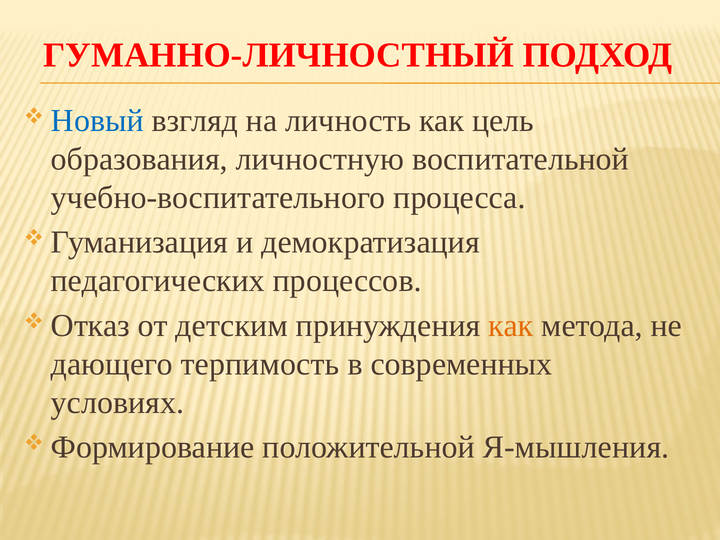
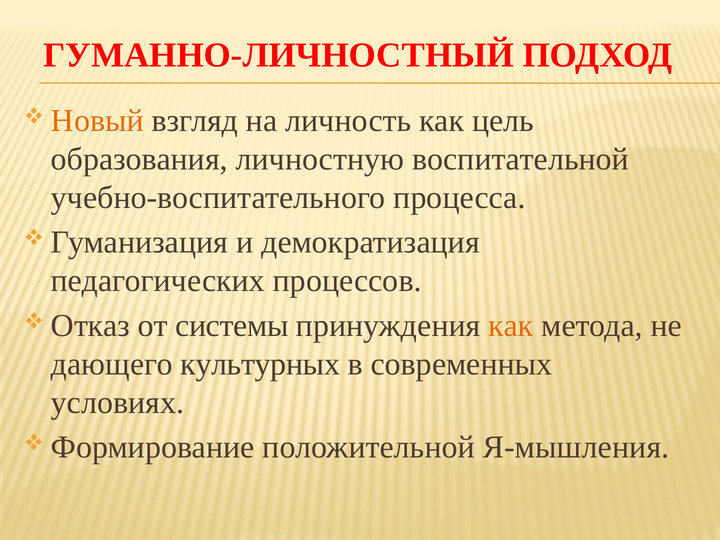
Новый colour: blue -> orange
детским: детским -> системы
терпимость: терпимость -> культурных
